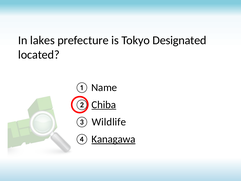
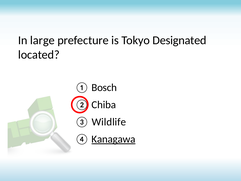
lakes: lakes -> large
Name: Name -> Bosch
Chiba underline: present -> none
